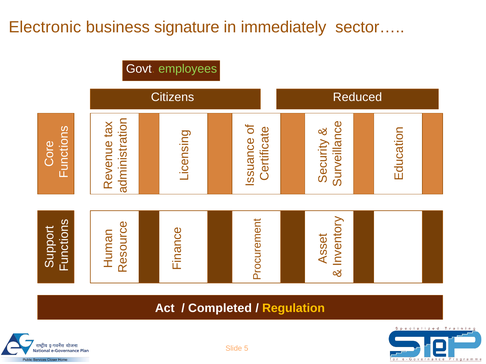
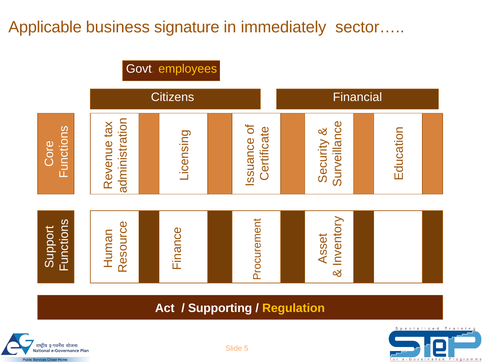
Electronic: Electronic -> Applicable
employees colour: light green -> yellow
Reduced: Reduced -> Financial
Completed: Completed -> Supporting
